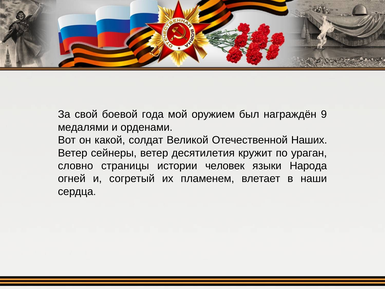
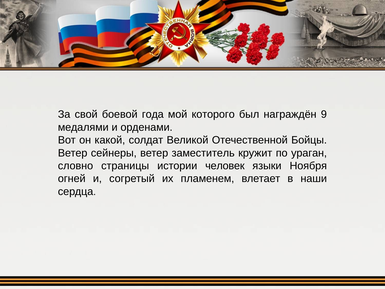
оружием: оружием -> которого
Наших: Наших -> Бойцы
десятилетия: десятилетия -> заместитель
Народа: Народа -> Ноября
